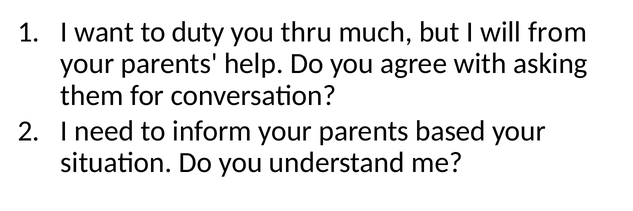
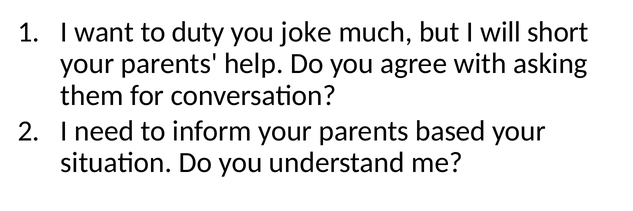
thru: thru -> joke
from: from -> short
